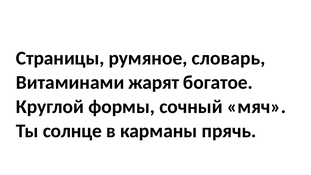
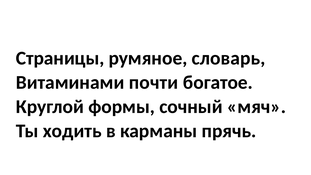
жарят: жарят -> почти
солнце: солнце -> ходить
